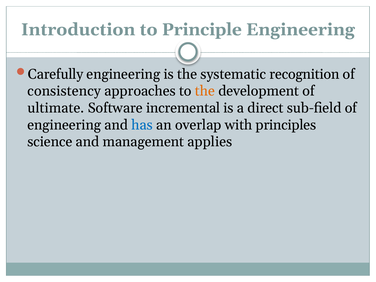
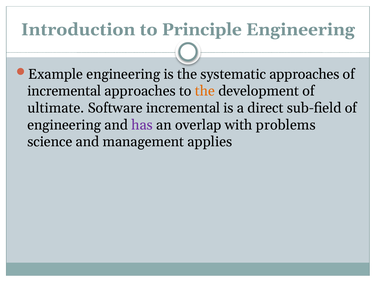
Carefully: Carefully -> Example
systematic recognition: recognition -> approaches
consistency at (64, 91): consistency -> incremental
has colour: blue -> purple
principles: principles -> problems
